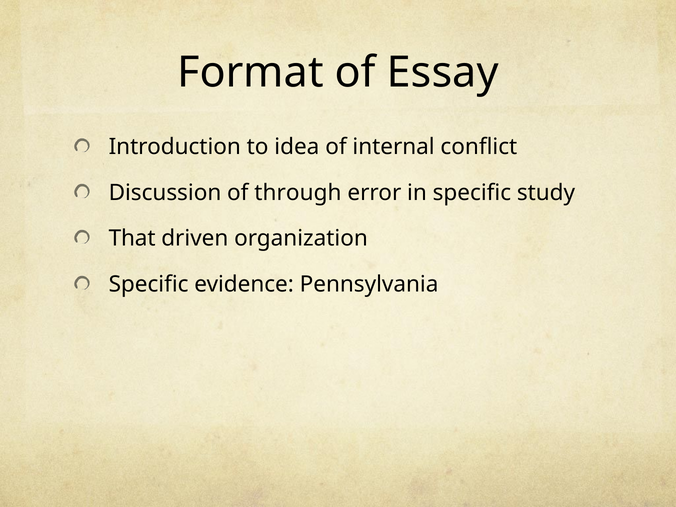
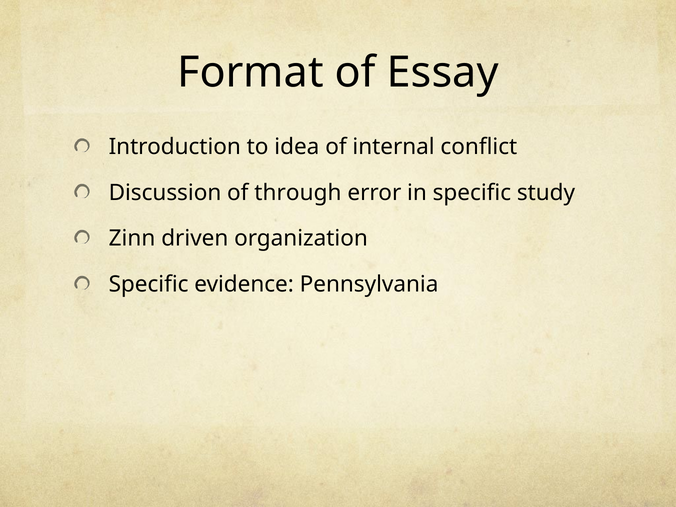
That: That -> Zinn
